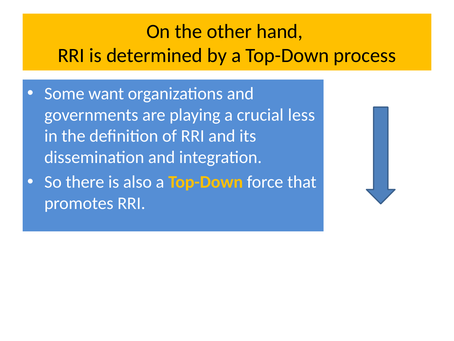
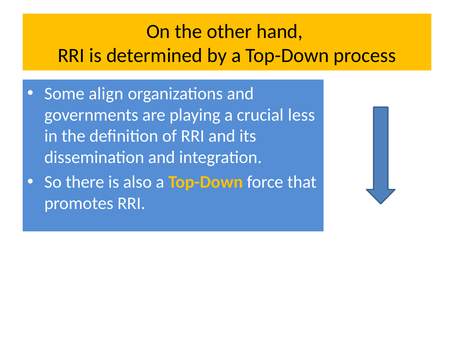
want: want -> align
